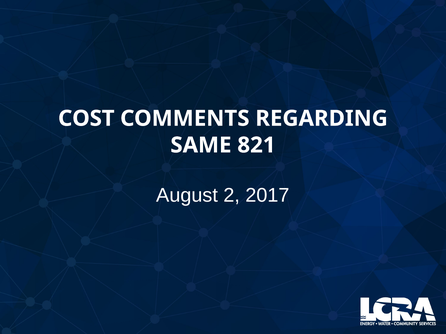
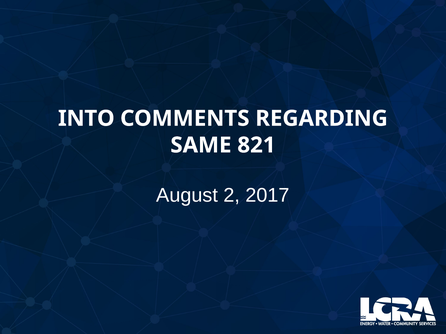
COST: COST -> INTO
